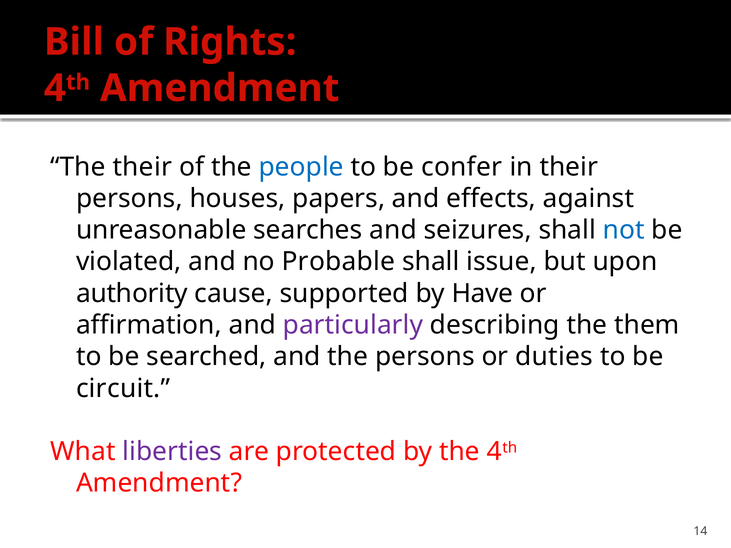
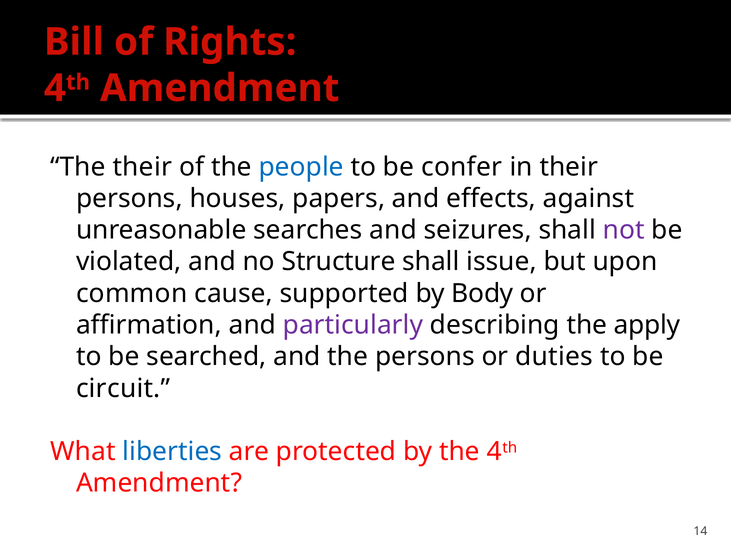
not colour: blue -> purple
Probable: Probable -> Structure
authority: authority -> common
Have: Have -> Body
them: them -> apply
liberties colour: purple -> blue
